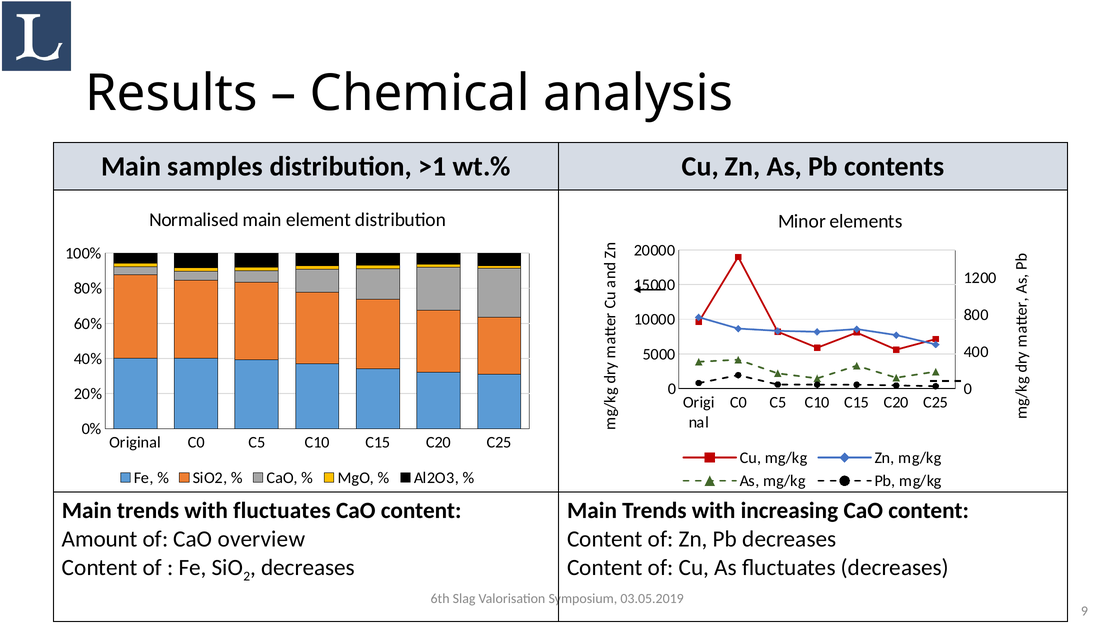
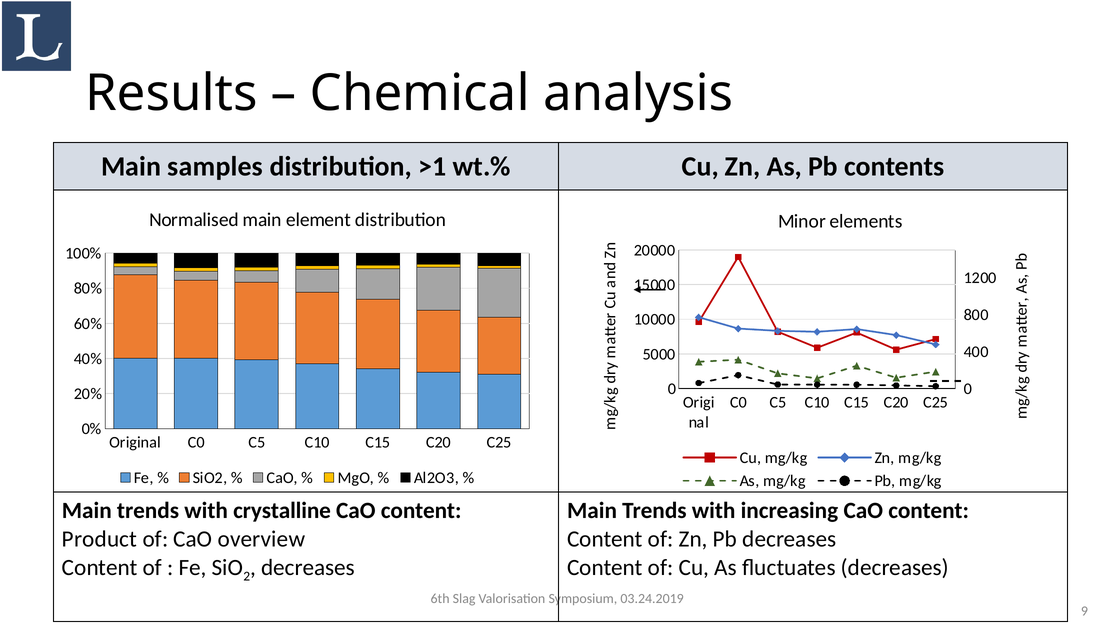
with fluctuates: fluctuates -> crystalline
Amount: Amount -> Product
03.05.2019: 03.05.2019 -> 03.24.2019
